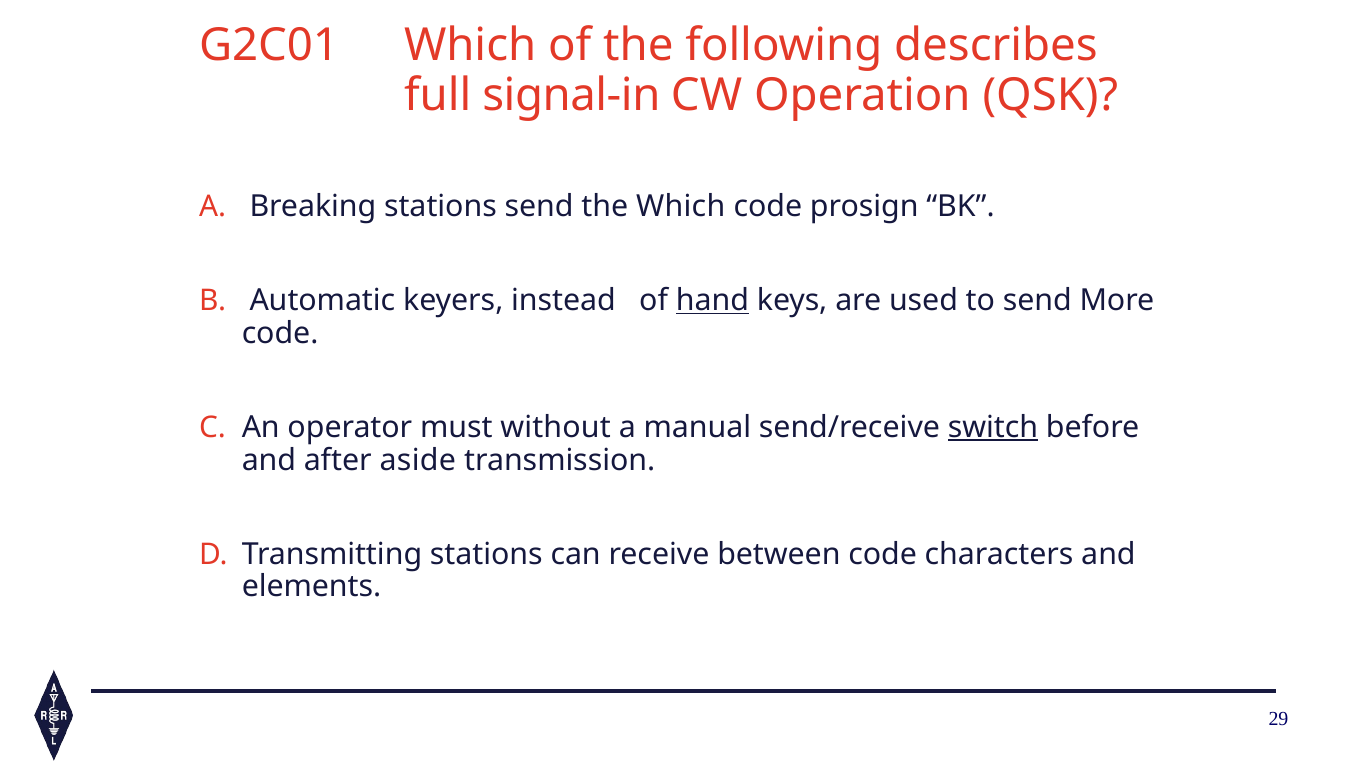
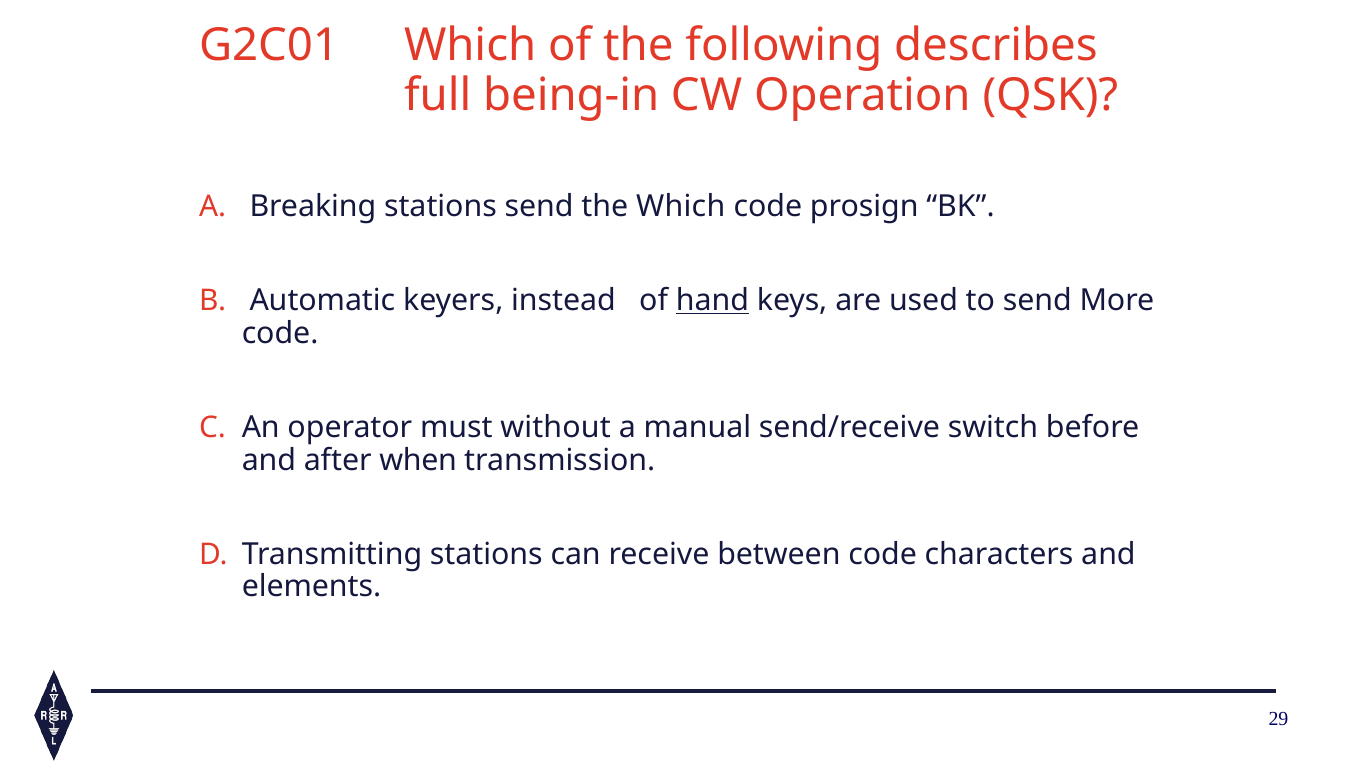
signal-in: signal-in -> being-in
switch underline: present -> none
aside: aside -> when
